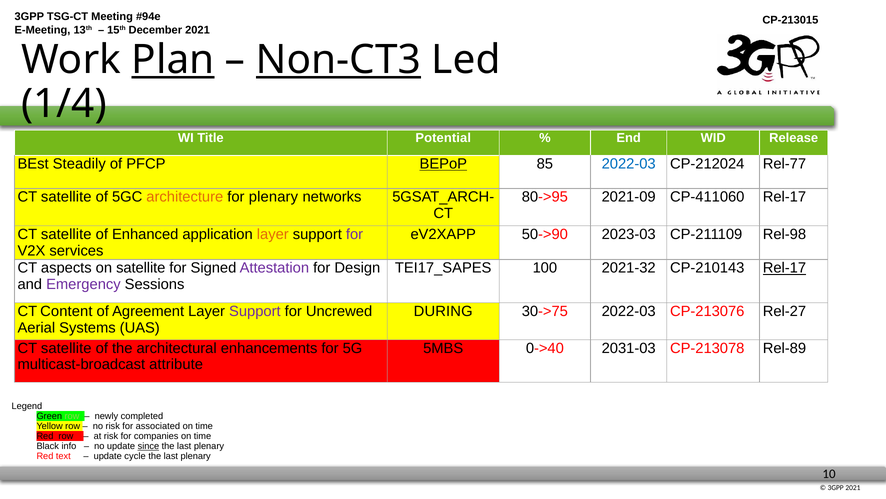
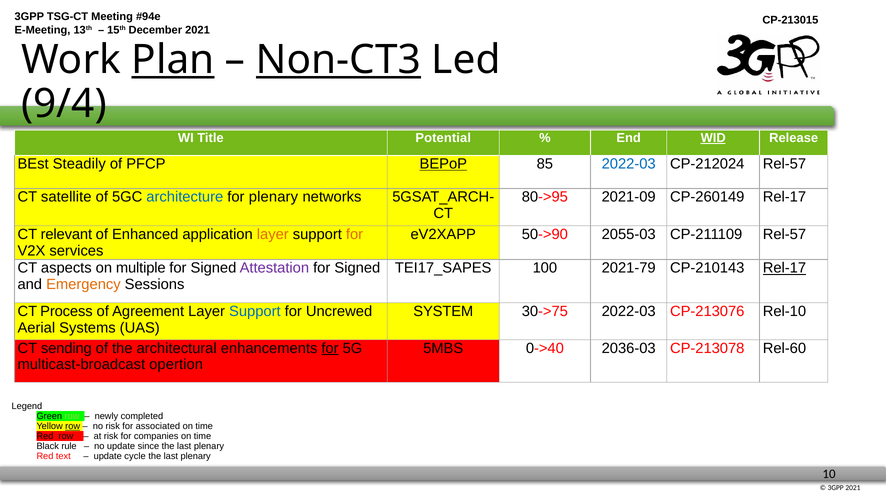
1/4: 1/4 -> 9/4
WID underline: none -> present
CP-212024 Rel-77: Rel-77 -> Rel-57
architecture colour: orange -> blue
CP-411060: CP-411060 -> CP-260149
satellite at (66, 234): satellite -> relevant
for at (355, 234) colour: purple -> orange
2023-03: 2023-03 -> 2055-03
CP-211109 Rel-98: Rel-98 -> Rel-57
on satellite: satellite -> multiple
Design at (357, 268): Design -> Signed
2021-32: 2021-32 -> 2021-79
Emergency colour: purple -> orange
Content: Content -> Process
Support at (255, 311) colour: purple -> blue
DURING: DURING -> SYSTEM
Rel-27: Rel-27 -> Rel-10
satellite at (66, 348): satellite -> sending
for at (330, 348) underline: none -> present
2031-03: 2031-03 -> 2036-03
Rel-89: Rel-89 -> Rel-60
attribute: attribute -> opertion
row at (73, 426) underline: none -> present
info: info -> rule
since underline: present -> none
